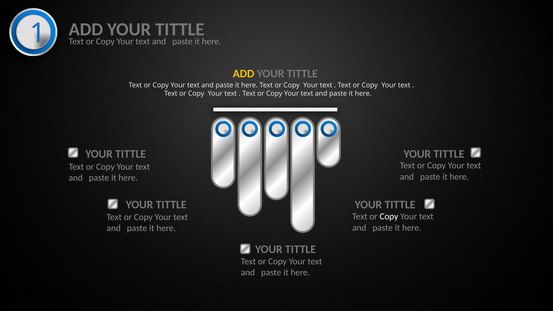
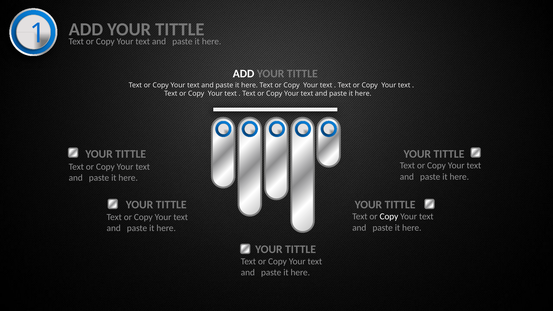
ADD at (244, 74) colour: yellow -> white
